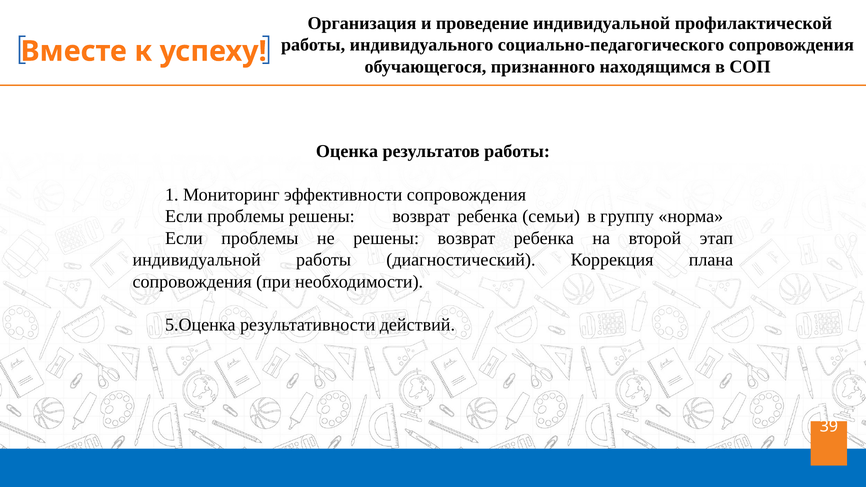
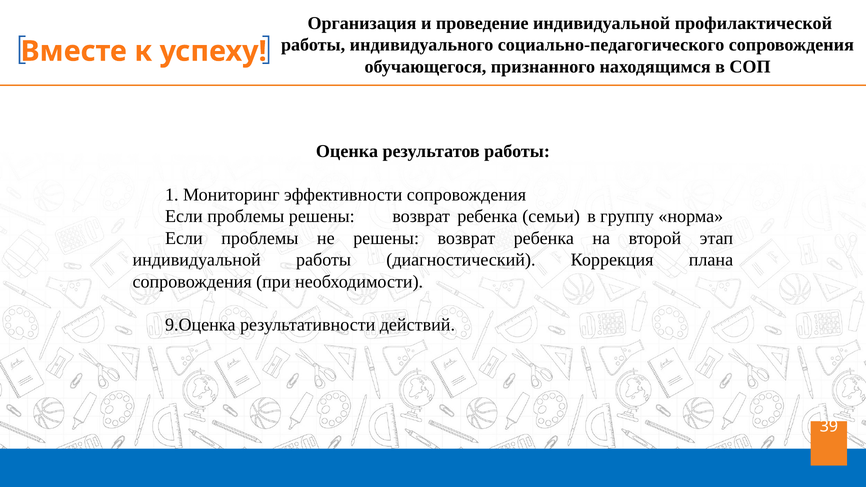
5.Оценка: 5.Оценка -> 9.Оценка
